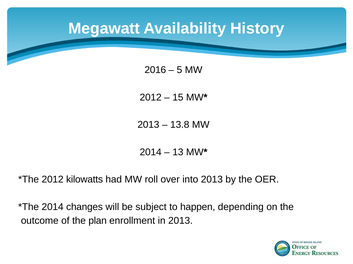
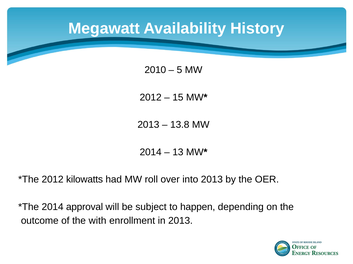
2016: 2016 -> 2010
changes: changes -> approval
plan: plan -> with
